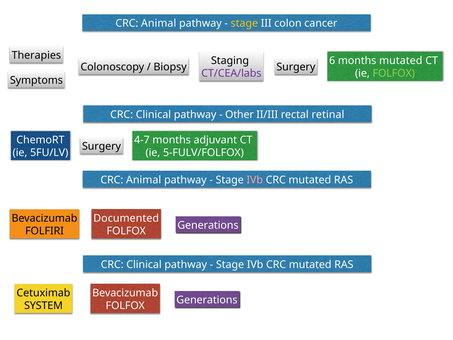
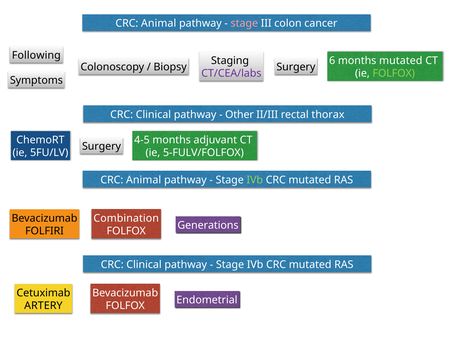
stage at (244, 23) colour: yellow -> pink
Therapies: Therapies -> Following
retinal: retinal -> thorax
4-7: 4-7 -> 4-5
IVb at (255, 180) colour: pink -> light green
Documented: Documented -> Combination
Generations at (207, 300): Generations -> Endometrial
SYSTEM: SYSTEM -> ARTERY
